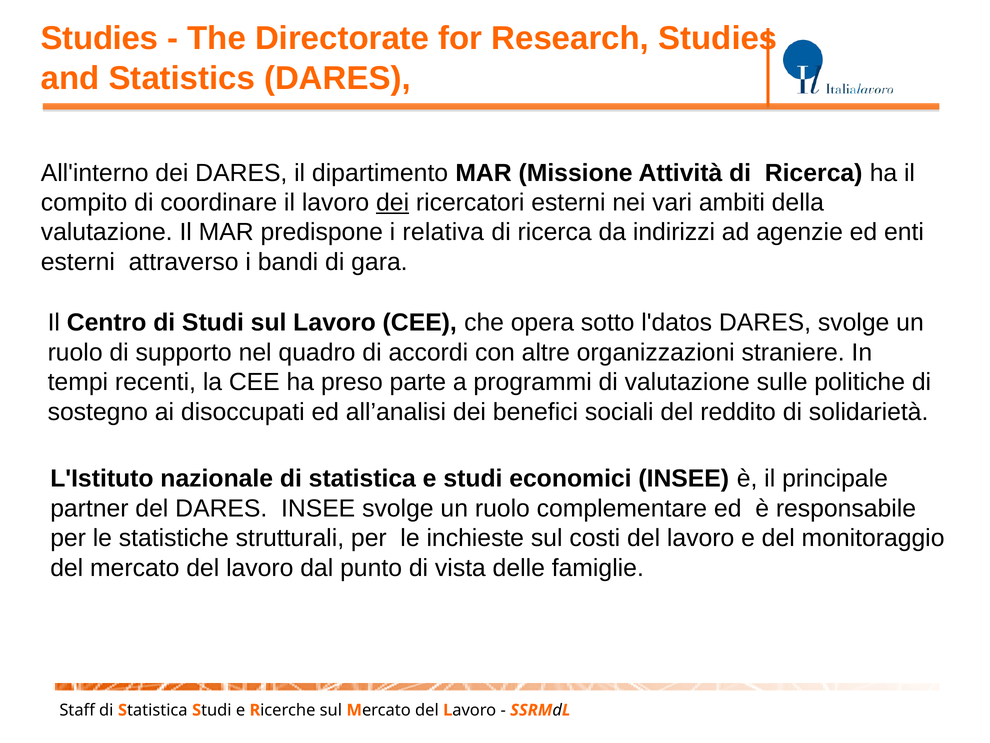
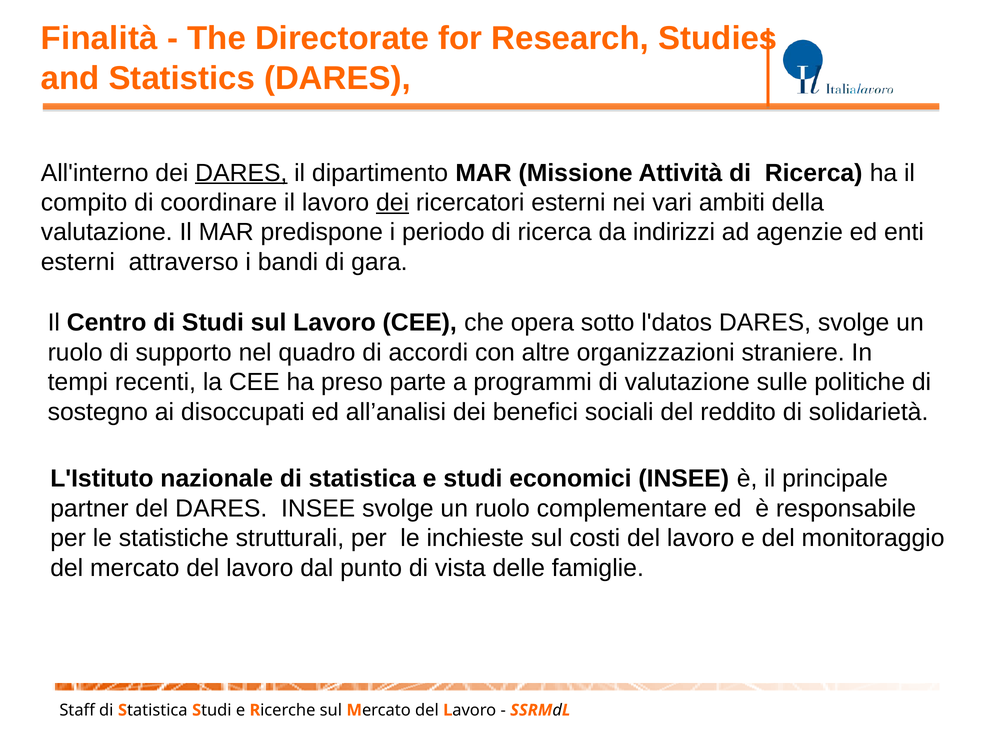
Studies at (100, 38): Studies -> Finalità
DARES at (241, 173) underline: none -> present
relativa: relativa -> periodo
